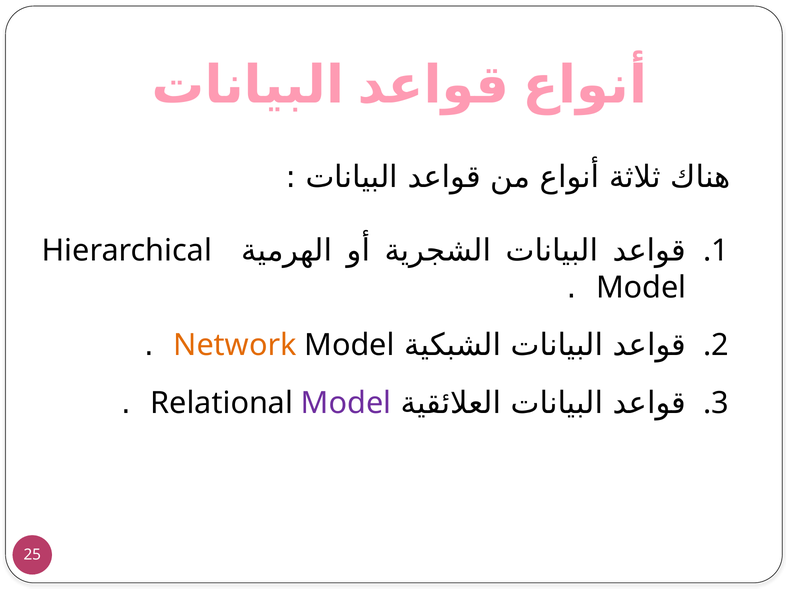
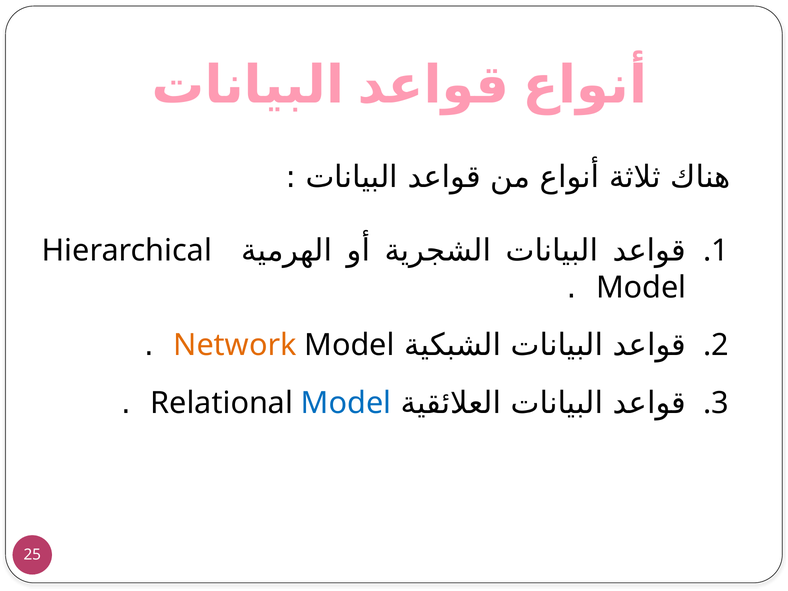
Model at (346, 403) colour: purple -> blue
